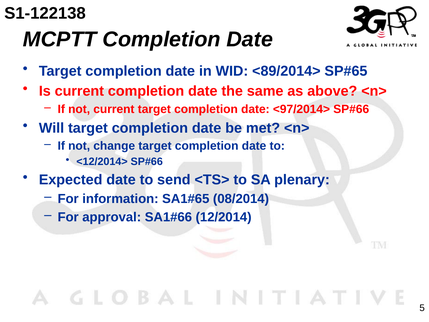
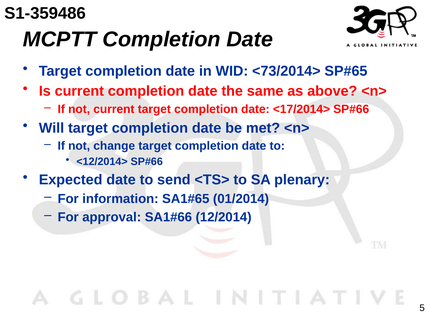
S1-122138: S1-122138 -> S1-359486
<89/2014>: <89/2014> -> <73/2014>
<97/2014>: <97/2014> -> <17/2014>
08/2014: 08/2014 -> 01/2014
